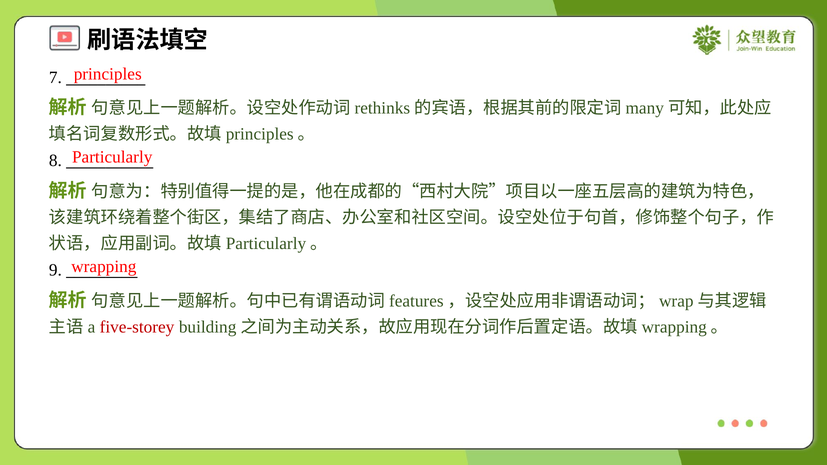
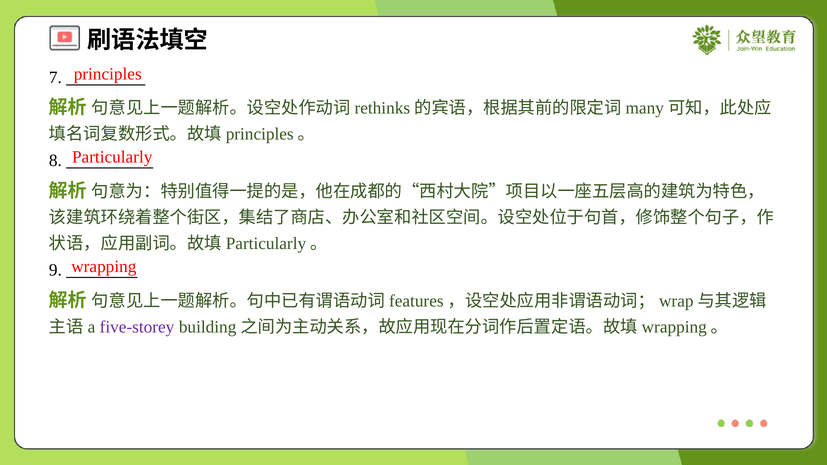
five-storey colour: red -> purple
